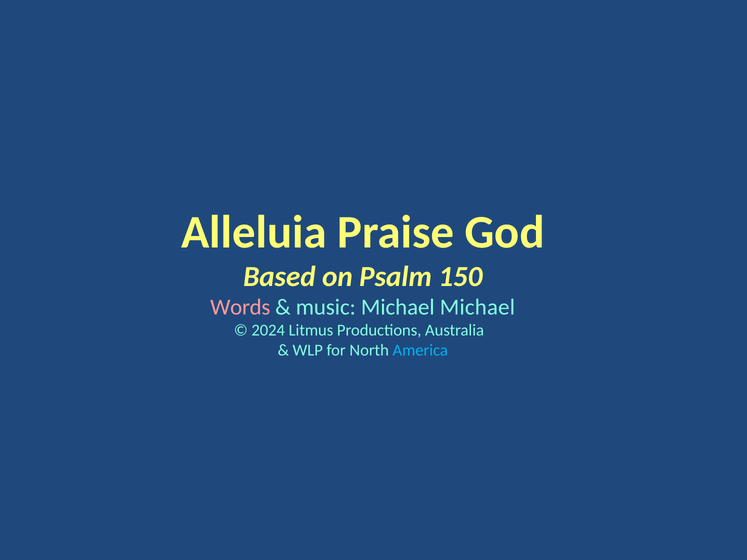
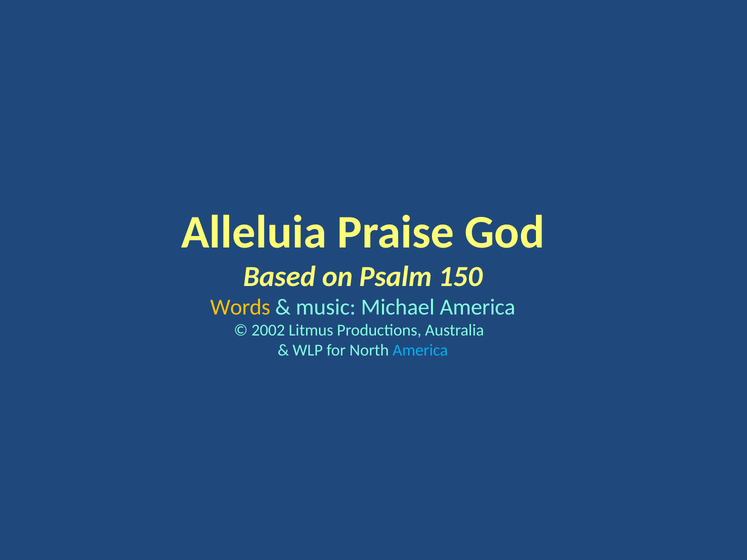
Words colour: pink -> yellow
Michael Michael: Michael -> America
2024: 2024 -> 2002
